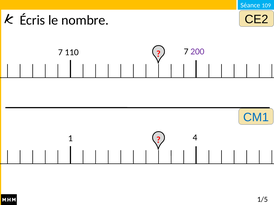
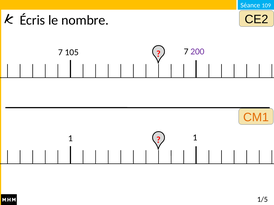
110: 110 -> 105
CM1 colour: blue -> orange
1 4: 4 -> 1
